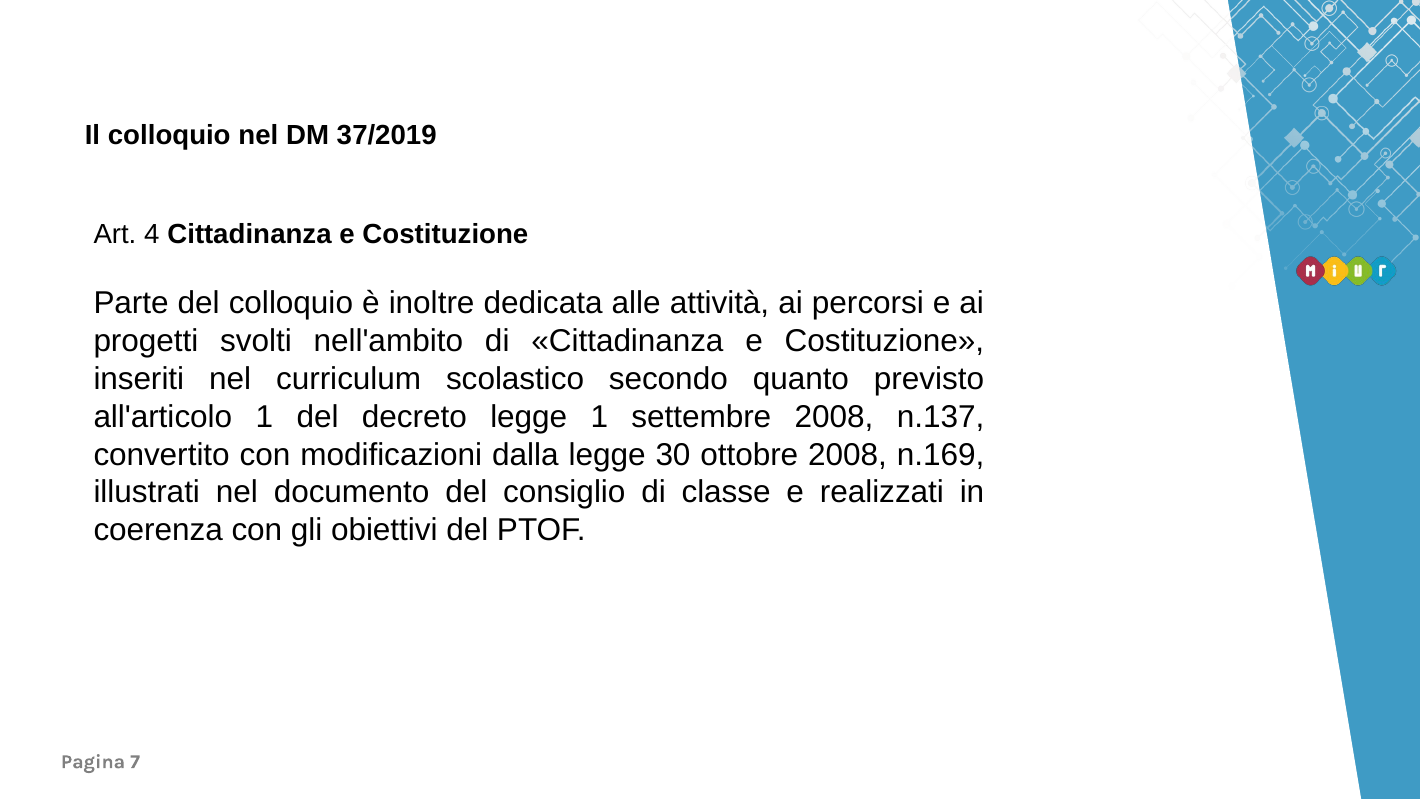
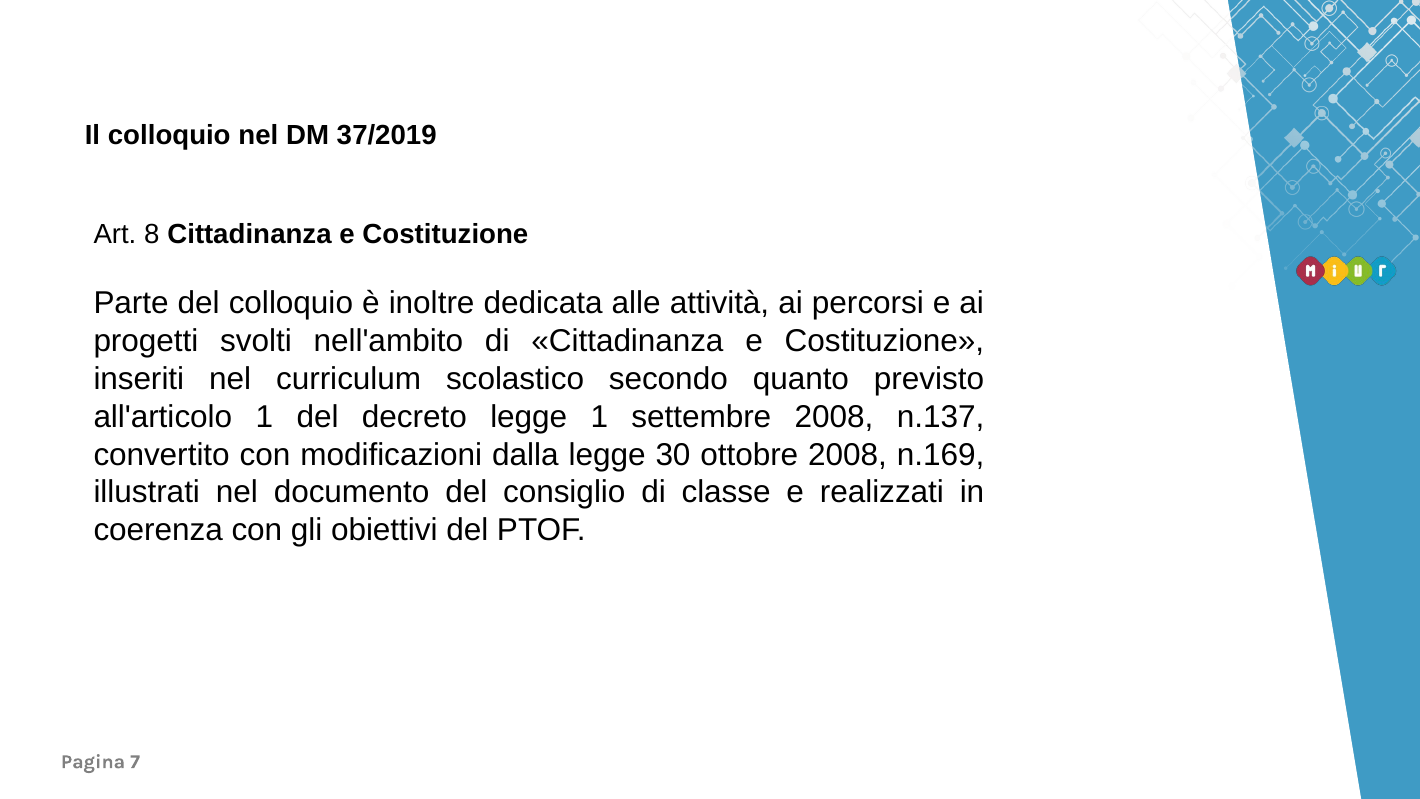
4: 4 -> 8
